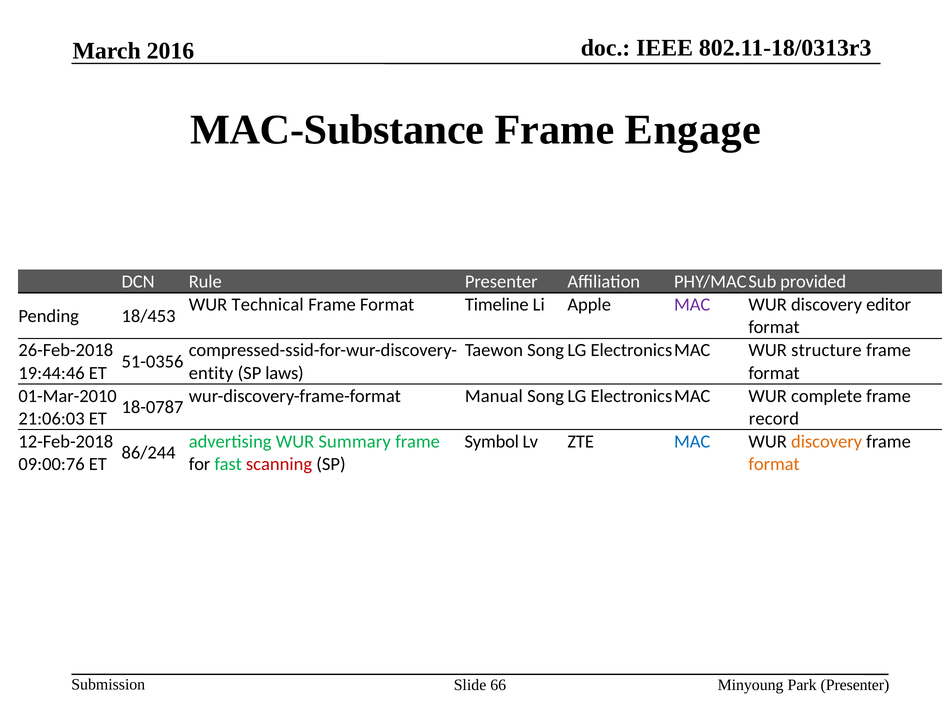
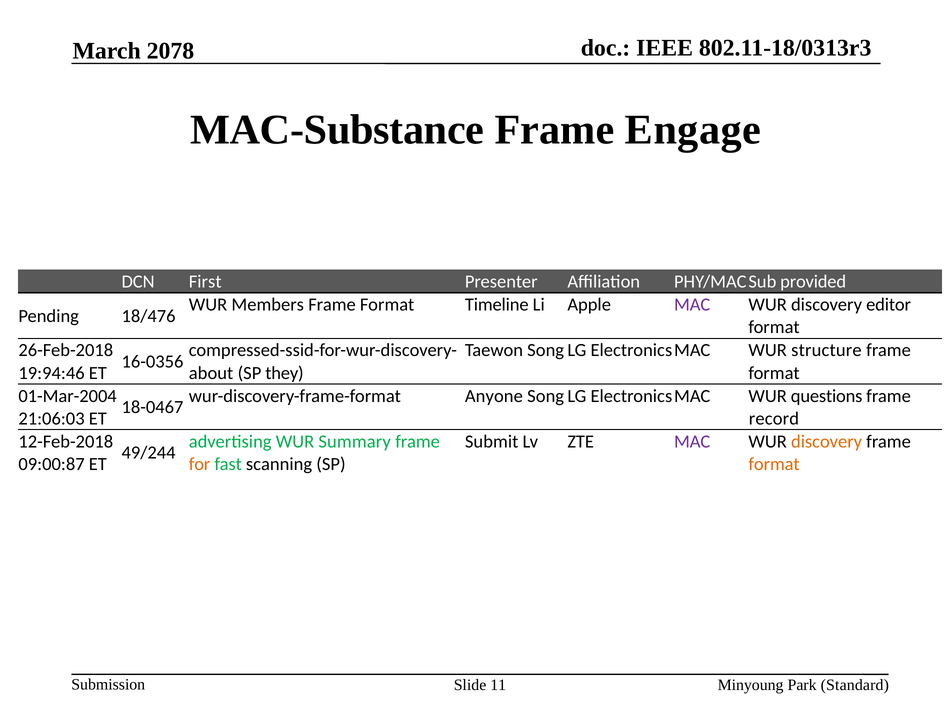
2016: 2016 -> 2078
Rule: Rule -> First
Technical: Technical -> Members
18/453: 18/453 -> 18/476
51-0356: 51-0356 -> 16-0356
19:44:46: 19:44:46 -> 19:94:46
entity: entity -> about
laws: laws -> they
01-Mar-2010: 01-Mar-2010 -> 01-Mar-2004
Manual: Manual -> Anyone
complete: complete -> questions
18-0787: 18-0787 -> 18-0467
Symbol: Symbol -> Submit
MAC at (692, 442) colour: blue -> purple
86/244: 86/244 -> 49/244
09:00:76: 09:00:76 -> 09:00:87
for colour: black -> orange
scanning colour: red -> black
66: 66 -> 11
Park Presenter: Presenter -> Standard
